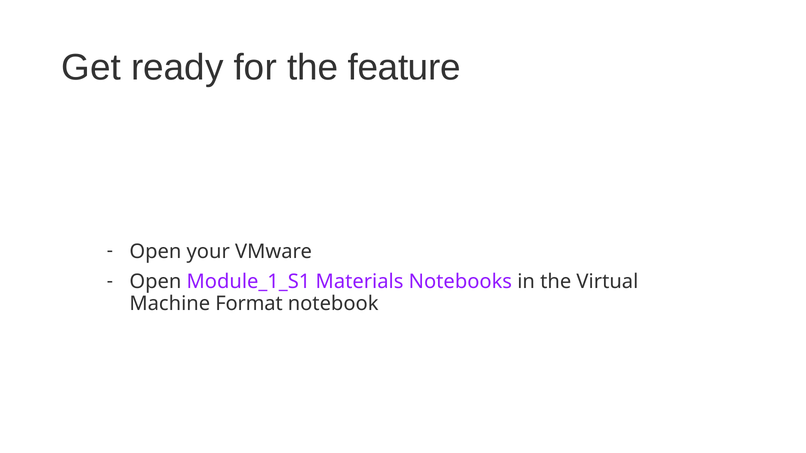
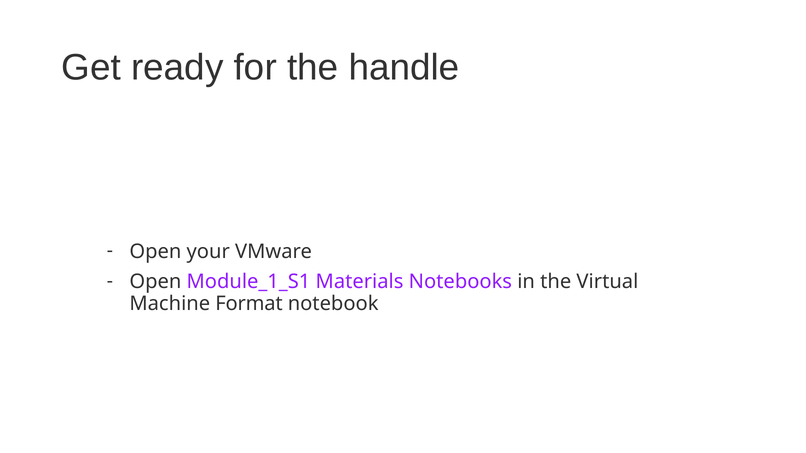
feature: feature -> handle
